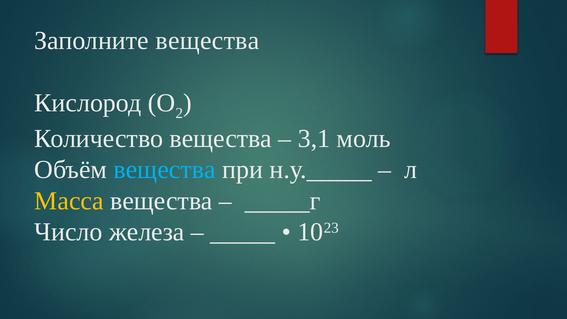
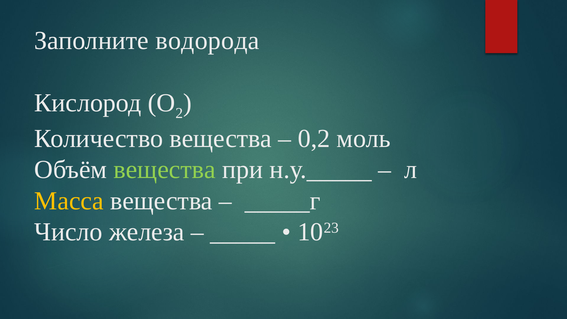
Заполните вещества: вещества -> водорода
3,1: 3,1 -> 0,2
вещества at (165, 170) colour: light blue -> light green
